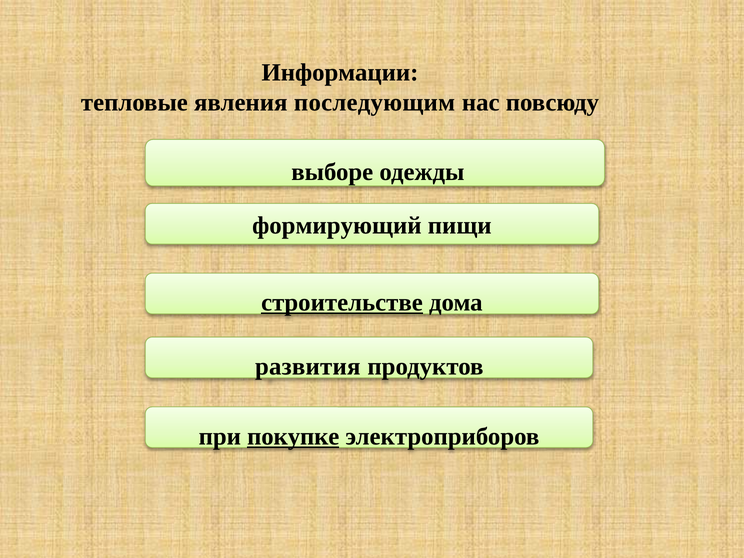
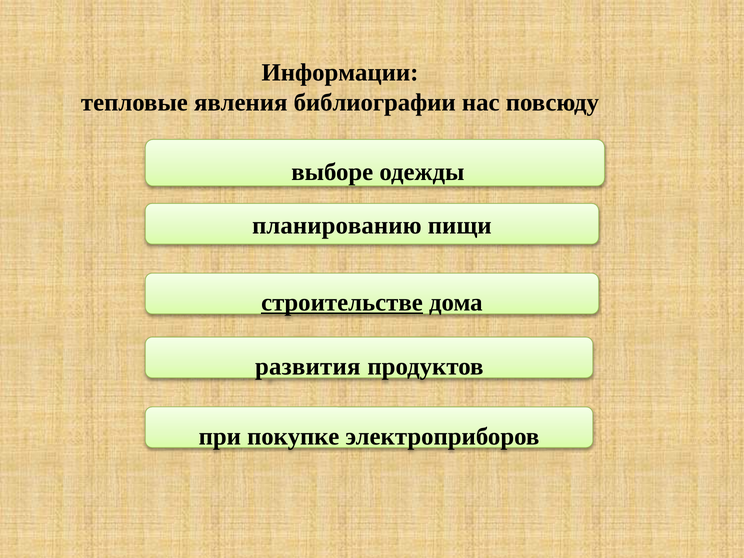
последующим: последующим -> библиографии
формирующий: формирующий -> планированию
покупке underline: present -> none
